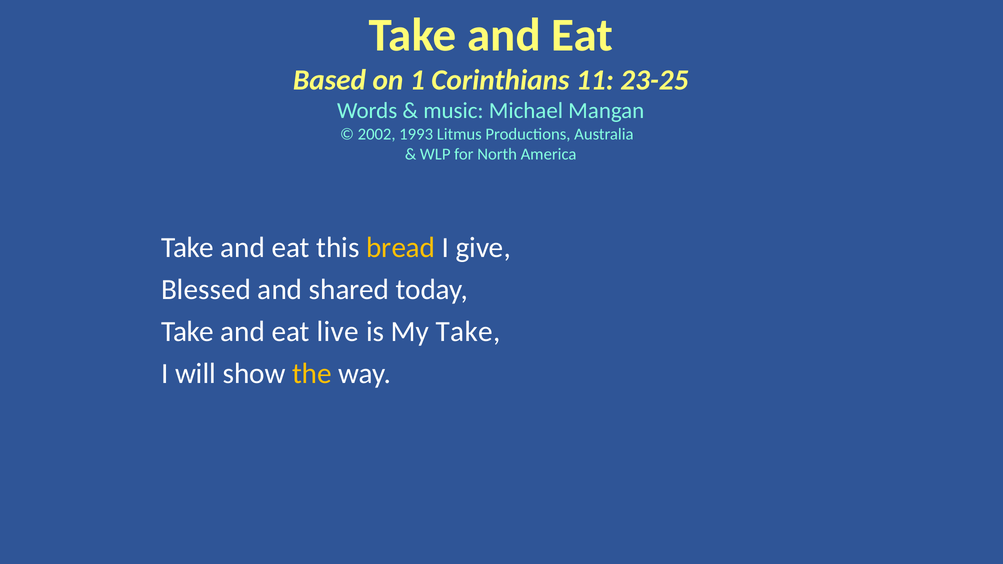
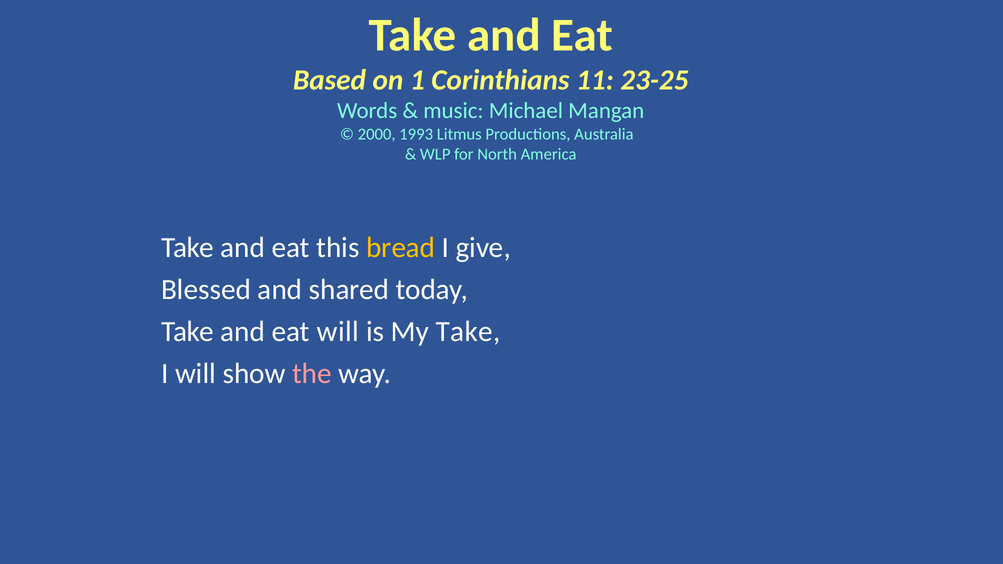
2002: 2002 -> 2000
eat live: live -> will
the colour: yellow -> pink
